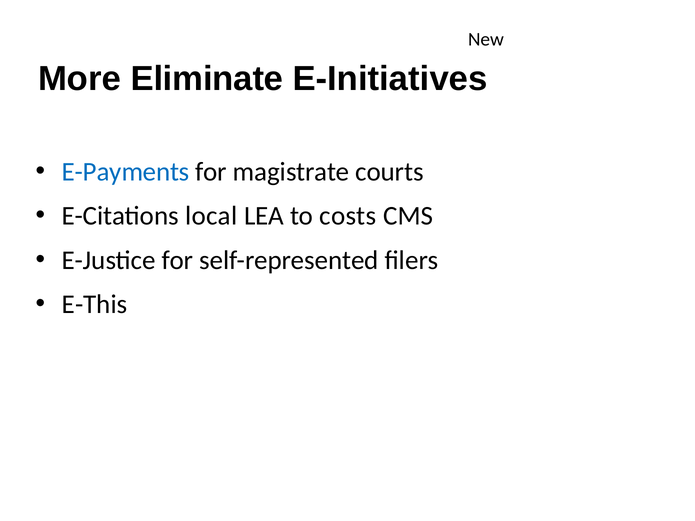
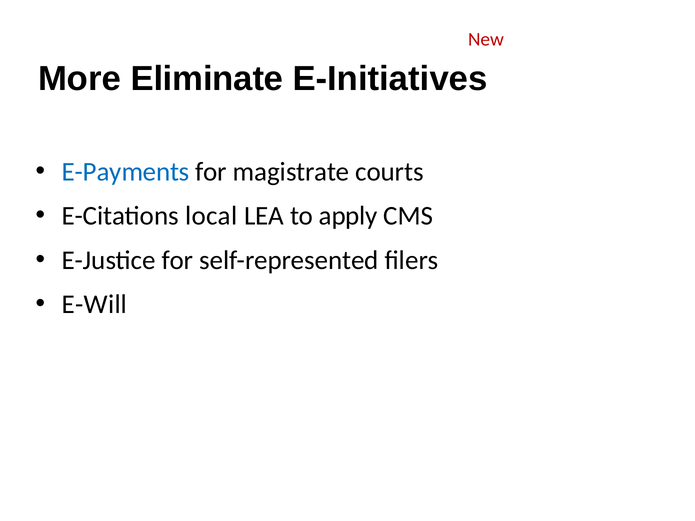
New colour: black -> red
costs: costs -> apply
E-This: E-This -> E-Will
